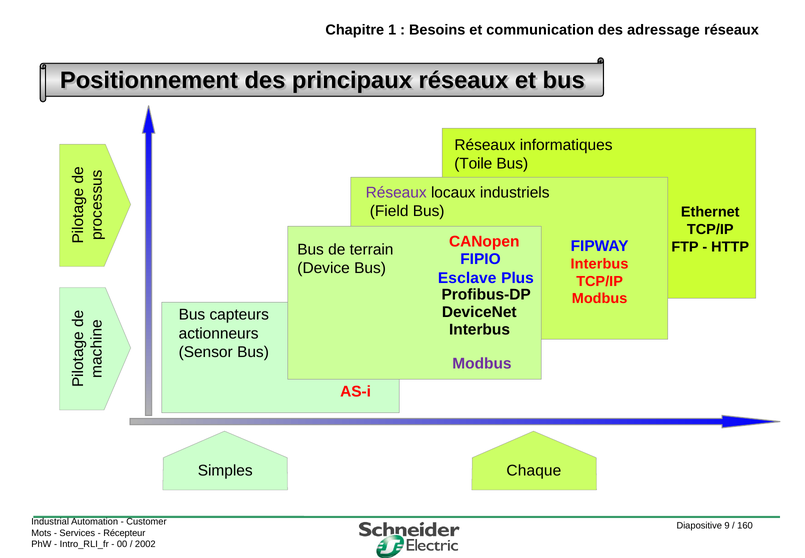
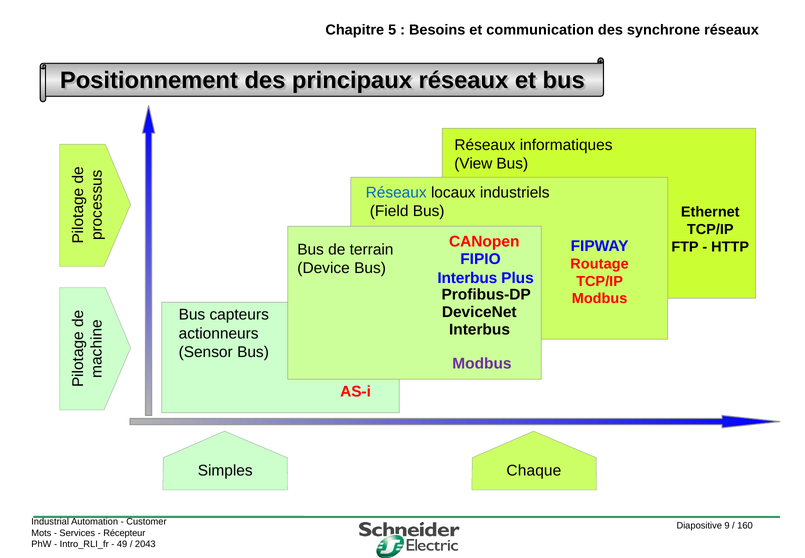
1: 1 -> 5
adressage: adressage -> synchrone
Toile: Toile -> View
Réseaux at (396, 192) colour: purple -> blue
Interbus at (600, 264): Interbus -> Routage
Esclave at (467, 278): Esclave -> Interbus
00: 00 -> 49
2002: 2002 -> 2043
